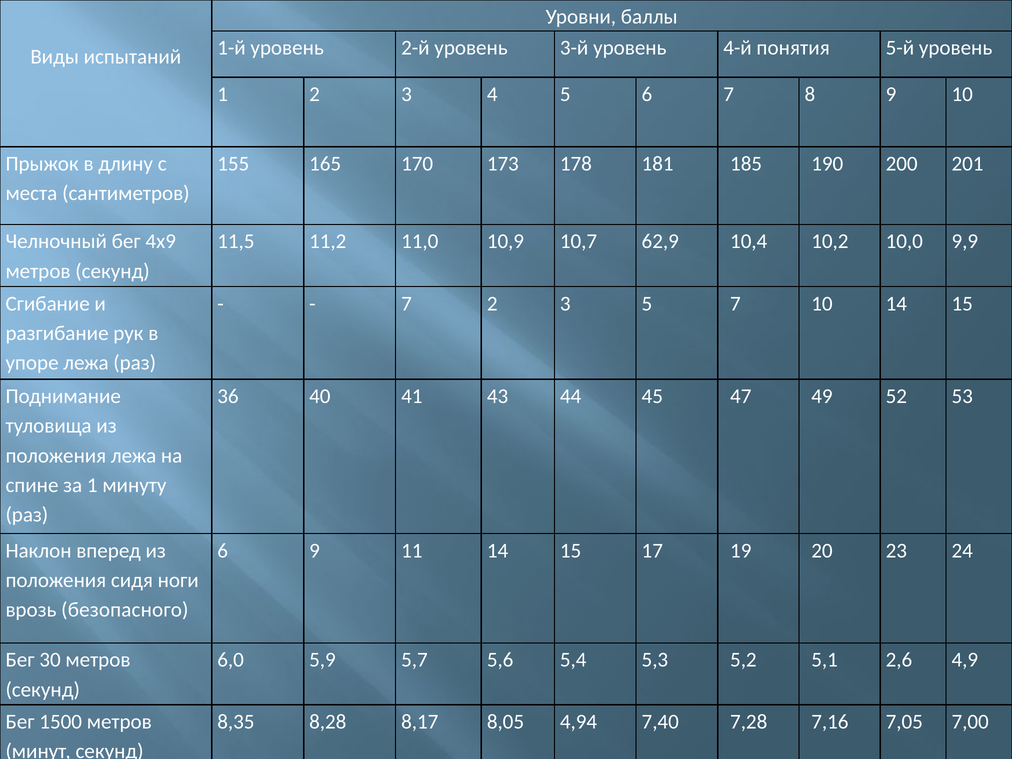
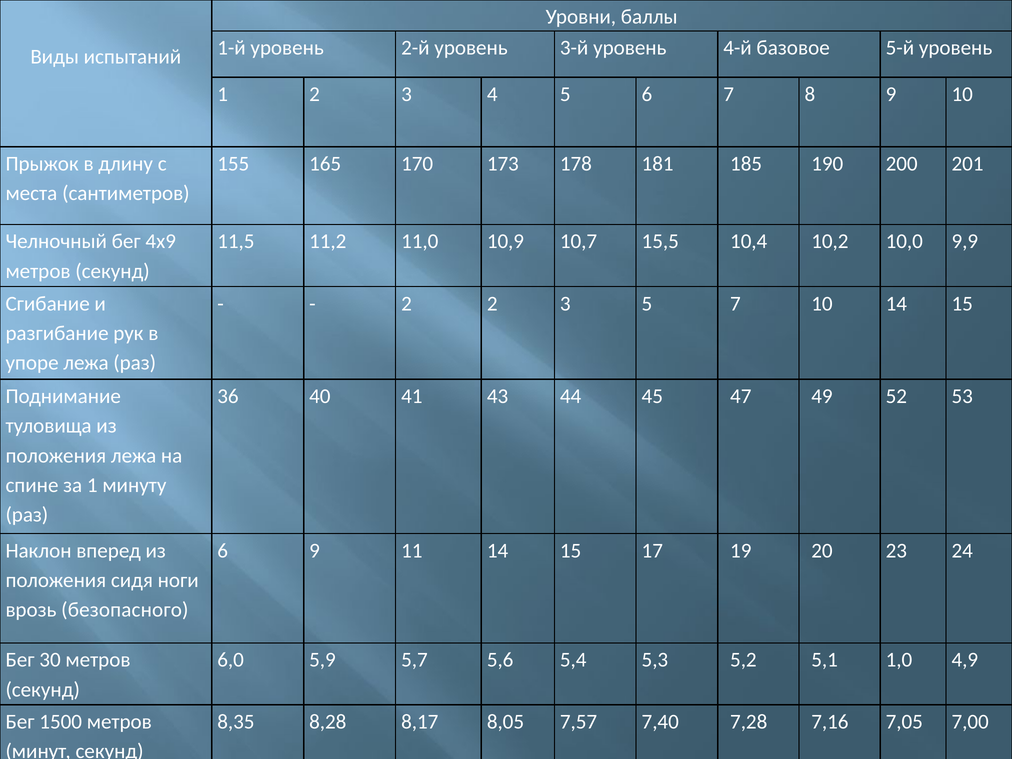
понятия: понятия -> базовое
62,9: 62,9 -> 15,5
7 at (407, 304): 7 -> 2
2,6: 2,6 -> 1,0
4,94: 4,94 -> 7,57
